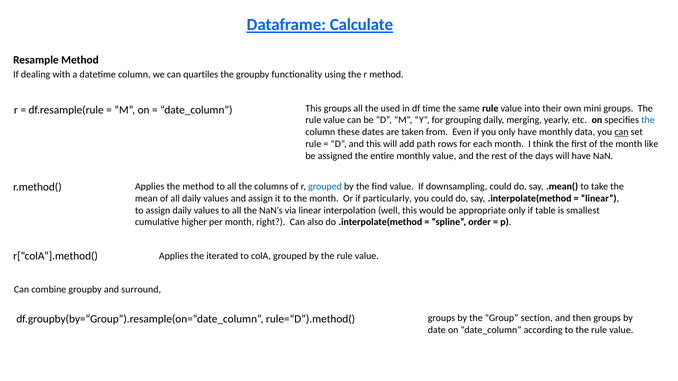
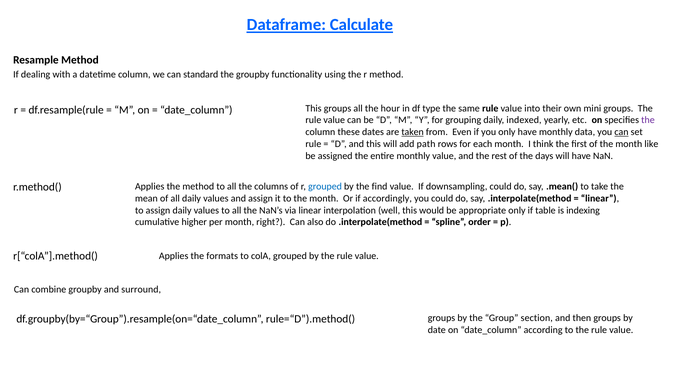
quartiles: quartiles -> standard
used: used -> hour
time: time -> type
merging: merging -> indexed
the at (648, 120) colour: blue -> purple
taken underline: none -> present
particularly: particularly -> accordingly
smallest: smallest -> indexing
iterated: iterated -> formats
